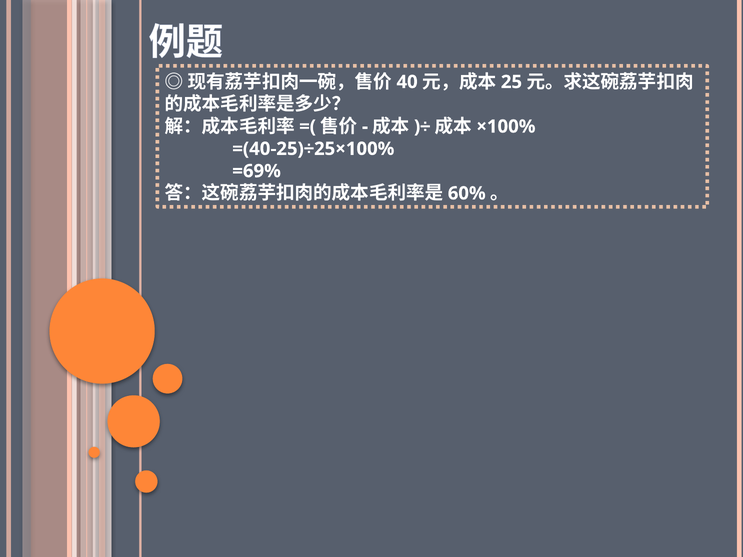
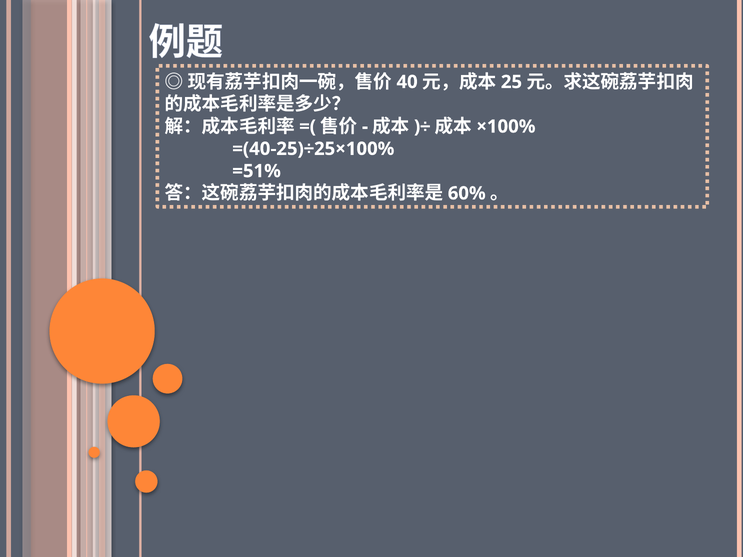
=69%: =69% -> =51%
